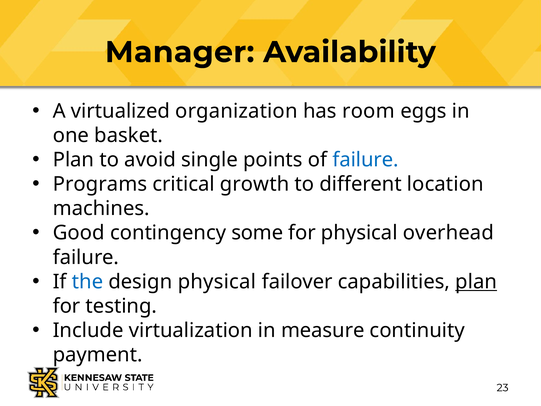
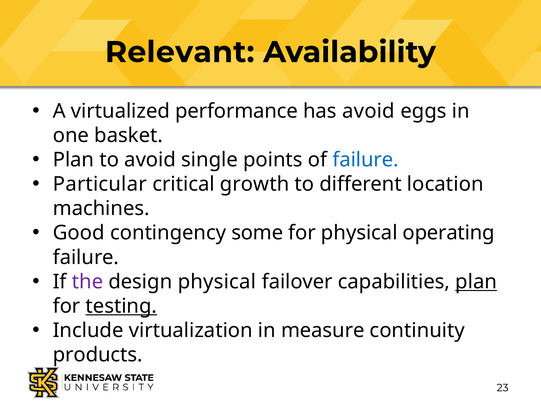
Manager: Manager -> Relevant
organization: organization -> performance
has room: room -> avoid
Programs: Programs -> Particular
overhead: overhead -> operating
the colour: blue -> purple
testing underline: none -> present
payment: payment -> products
